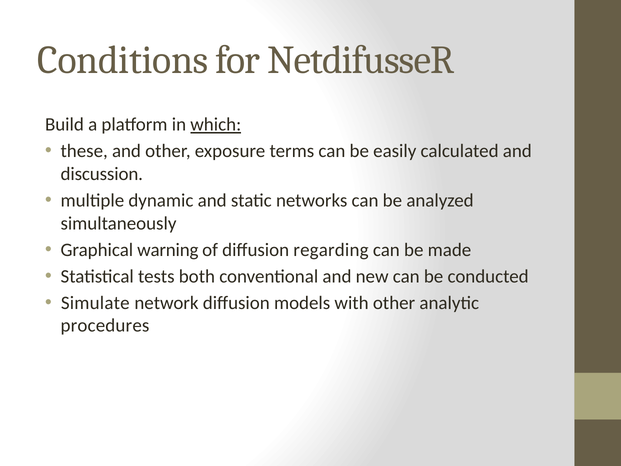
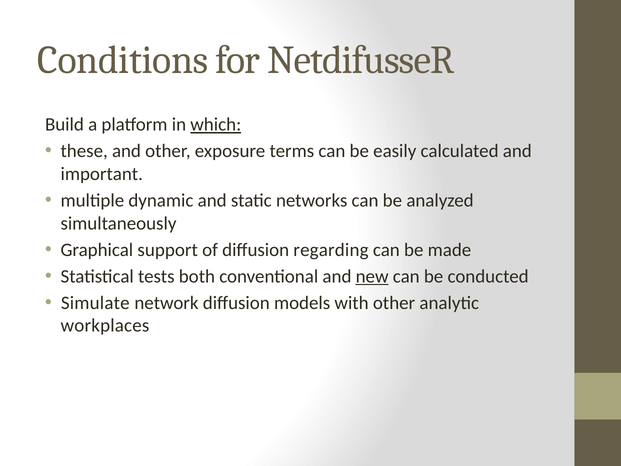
discussion: discussion -> important
warning: warning -> support
new underline: none -> present
procedures: procedures -> workplaces
